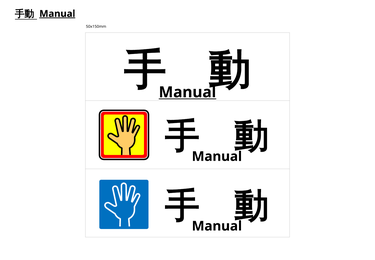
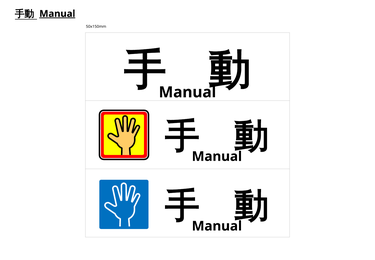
Manual at (187, 92) underline: present -> none
